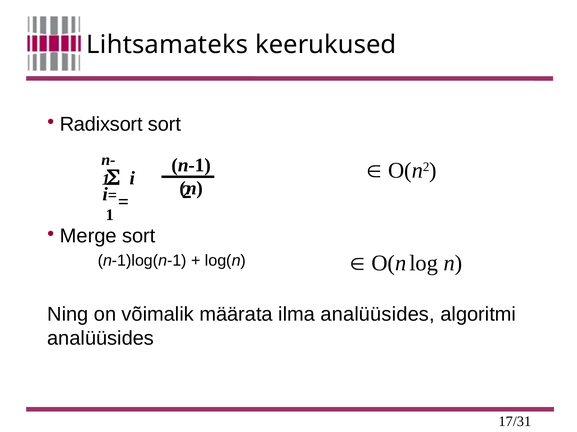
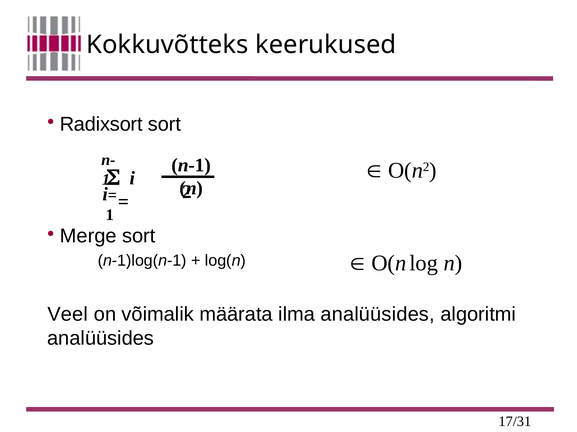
Lihtsamateks: Lihtsamateks -> Kokkuvõtteks
Ning: Ning -> Veel
